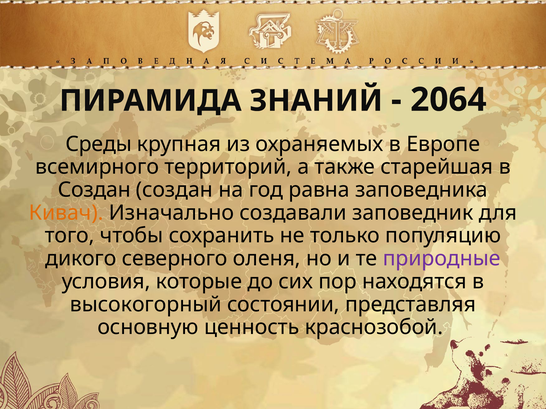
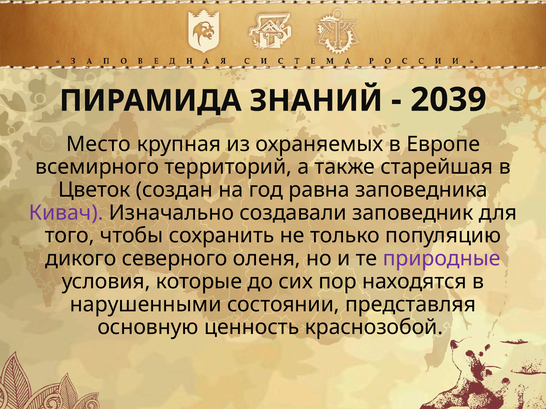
2064: 2064 -> 2039
Среды: Среды -> Место
Создан at (94, 190): Создан -> Цветок
Кивач colour: orange -> purple
высокогорный: высокогорный -> нарушенными
